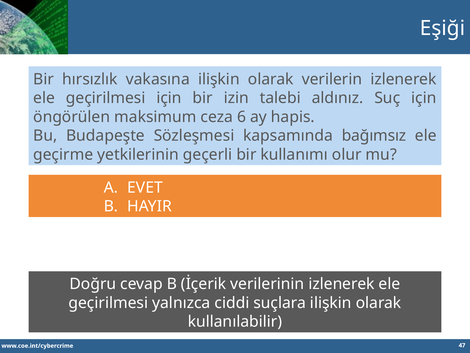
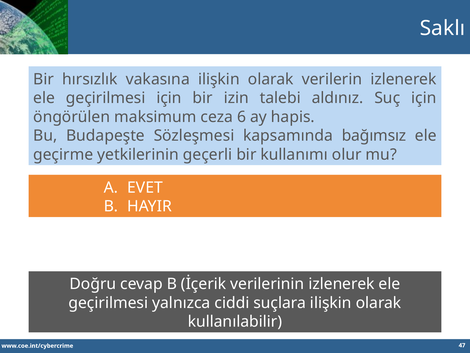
Eşiği: Eşiği -> Saklı
